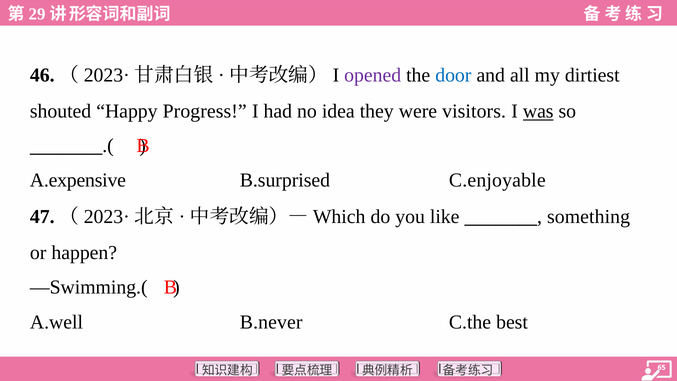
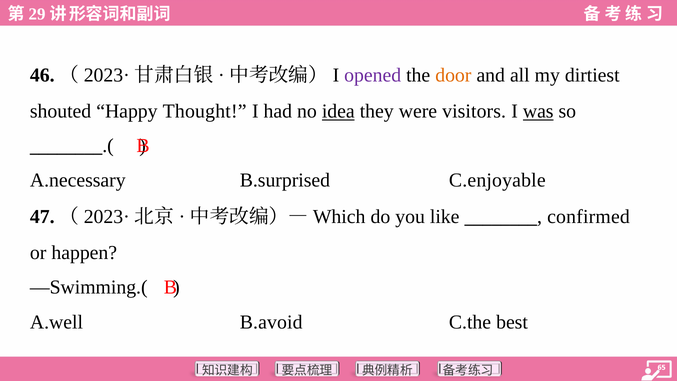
door colour: blue -> orange
Progress: Progress -> Thought
idea underline: none -> present
A.expensive: A.expensive -> A.necessary
something: something -> confirmed
B.never: B.never -> B.avoid
